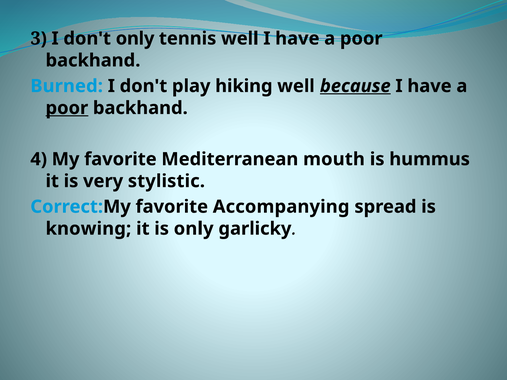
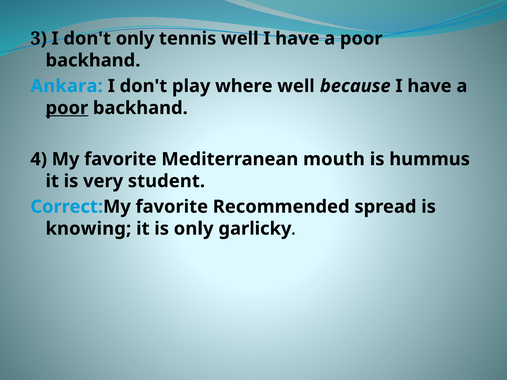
Burned: Burned -> Ankara
hiking: hiking -> where
because underline: present -> none
stylistic: stylistic -> student
Accompanying: Accompanying -> Recommended
